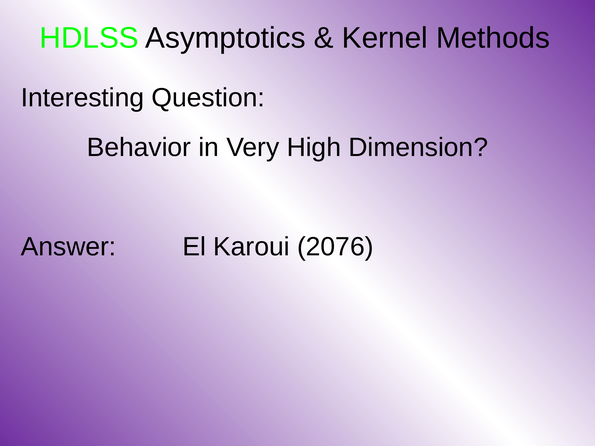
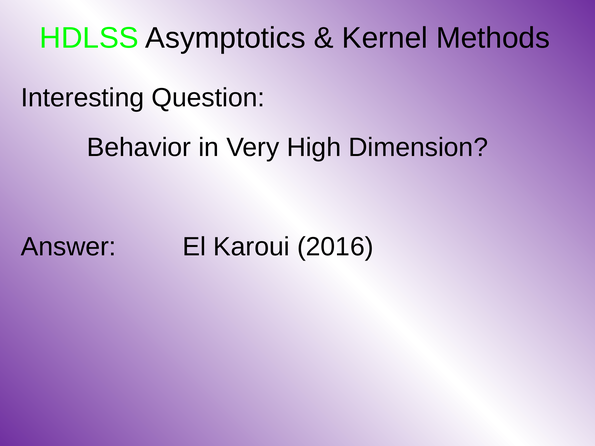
2076: 2076 -> 2016
